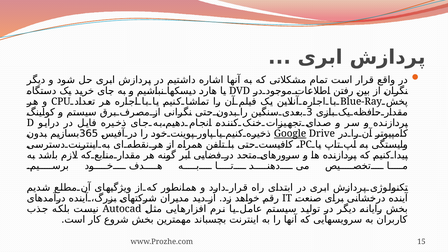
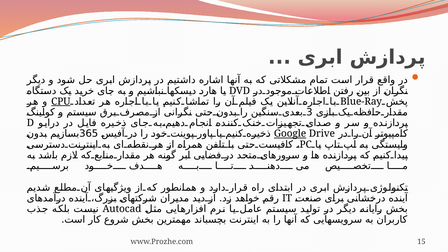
CPU underline: none -> present
